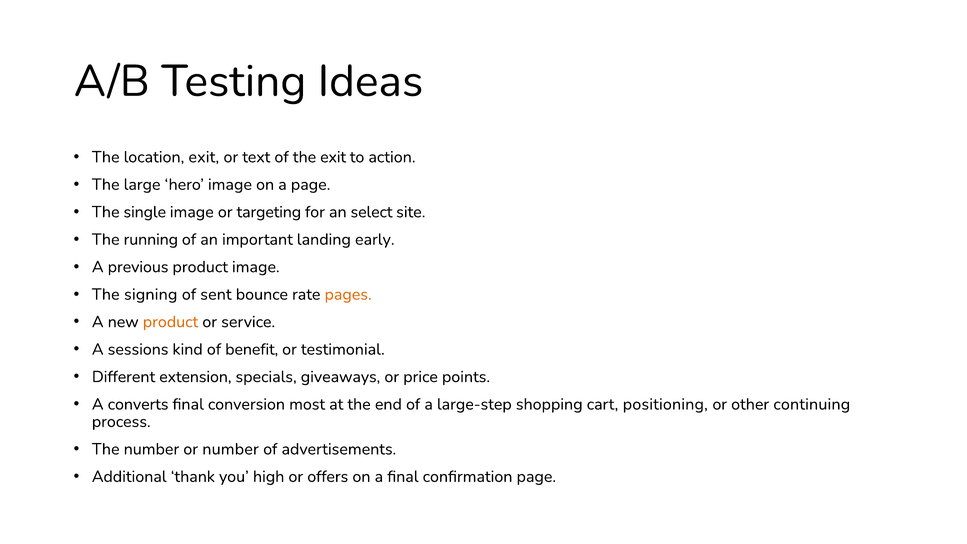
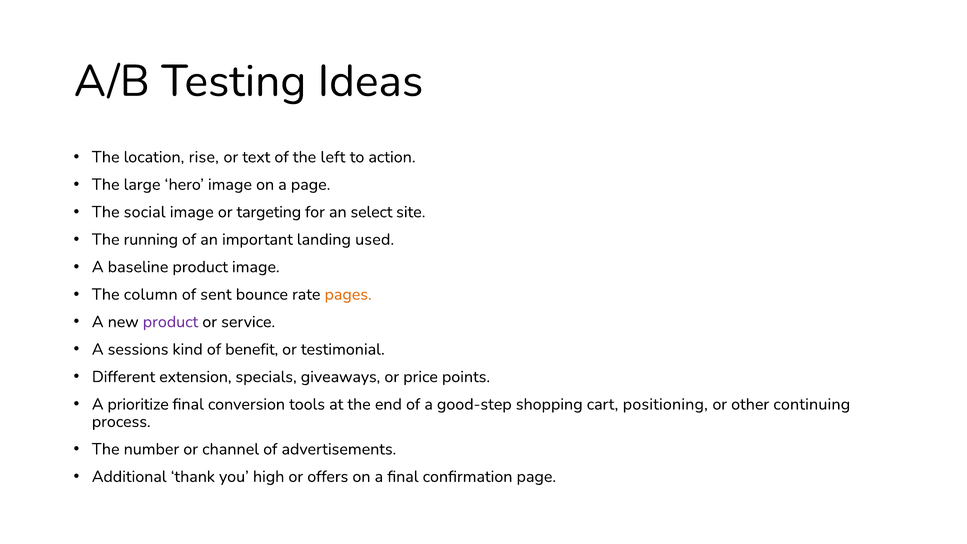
location exit: exit -> rise
the exit: exit -> left
single: single -> social
early: early -> used
previous: previous -> baseline
signing: signing -> column
product at (170, 322) colour: orange -> purple
converts: converts -> prioritize
most: most -> tools
large-step: large-step -> good-step
or number: number -> channel
